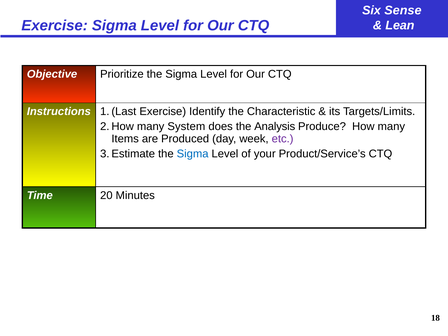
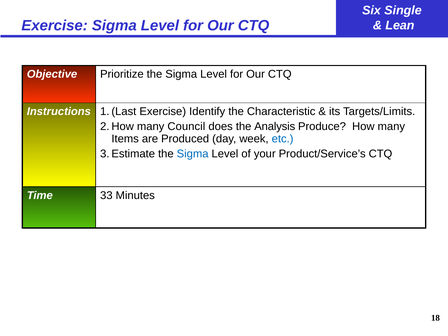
Sense: Sense -> Single
System: System -> Council
etc colour: purple -> blue
20: 20 -> 33
